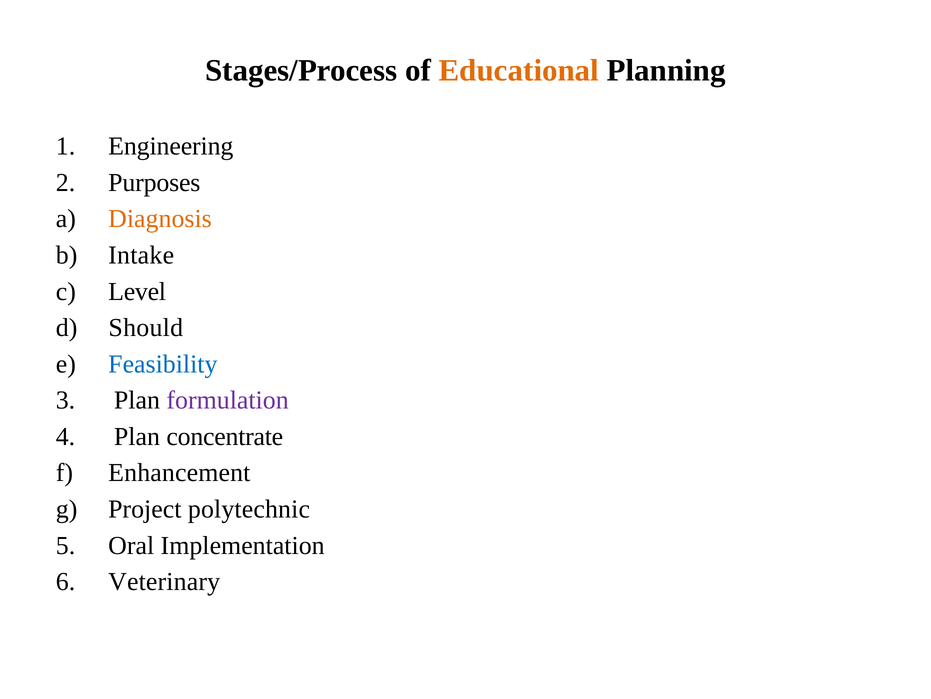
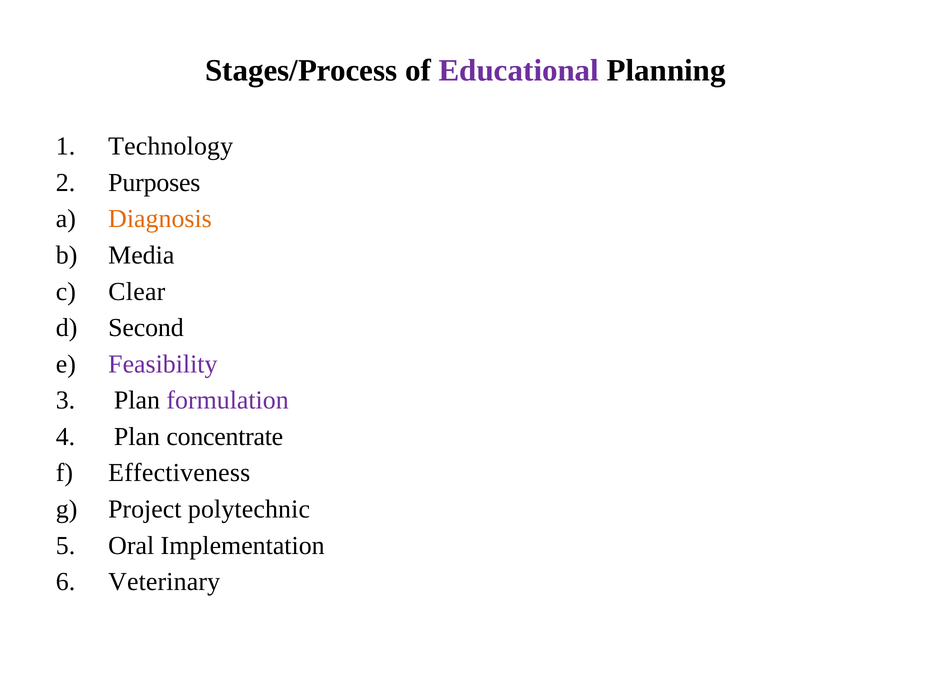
Educational colour: orange -> purple
Engineering: Engineering -> Technology
Intake: Intake -> Media
Level: Level -> Clear
Should: Should -> Second
Feasibility colour: blue -> purple
Enhancement: Enhancement -> Effectiveness
